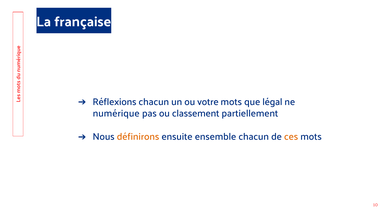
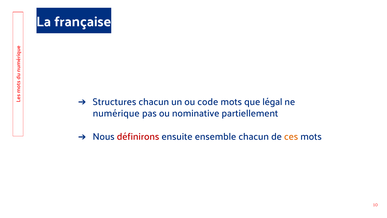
Réflexions: Réflexions -> Structures
votre: votre -> code
classement: classement -> nominative
définirons colour: orange -> red
